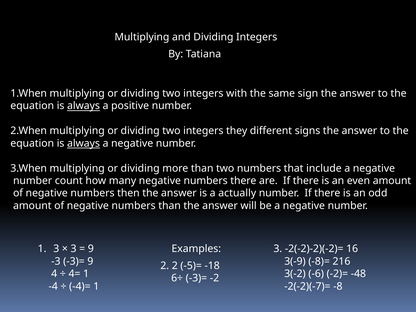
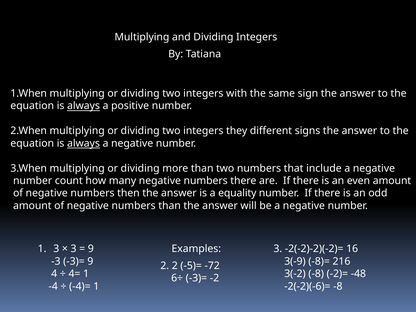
actually: actually -> equality
-18: -18 -> -72
3(-2 -6: -6 -> -8
-2(-2)(-7)=: -2(-2)(-7)= -> -2(-2)(-6)=
